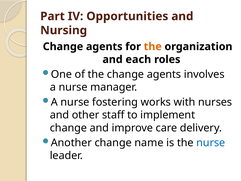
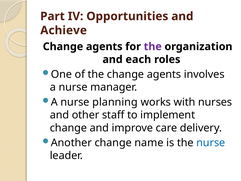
Nursing: Nursing -> Achieve
the at (153, 47) colour: orange -> purple
fostering: fostering -> planning
